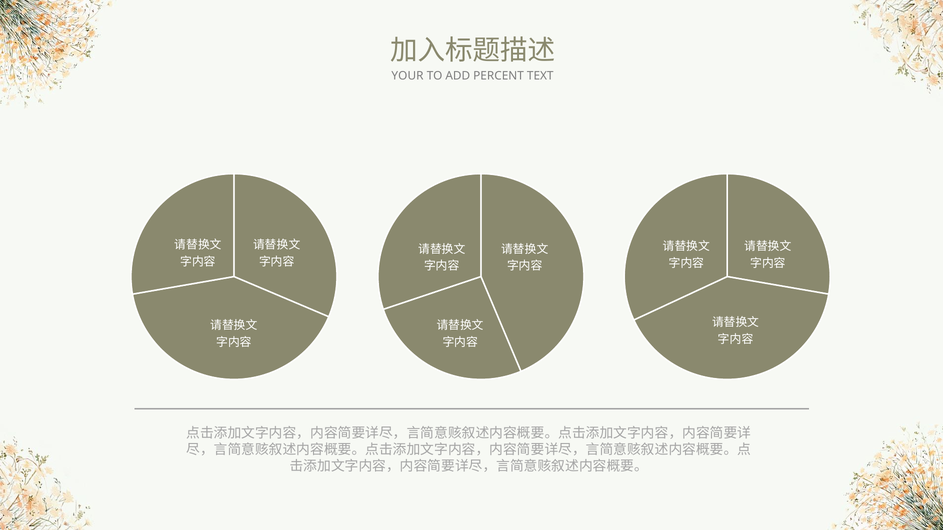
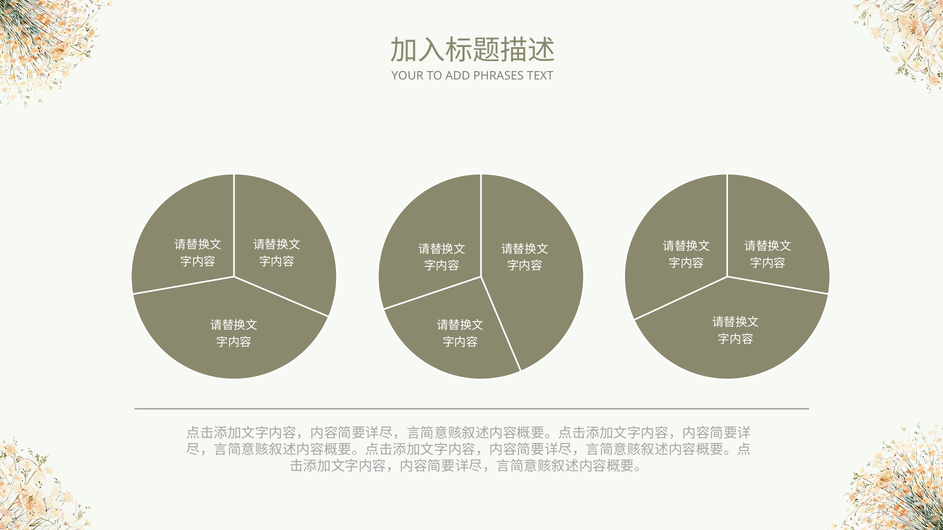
PERCENT: PERCENT -> PHRASES
